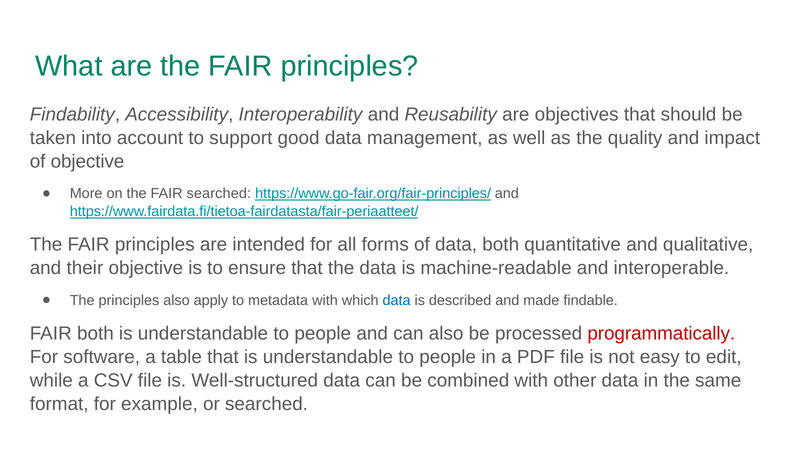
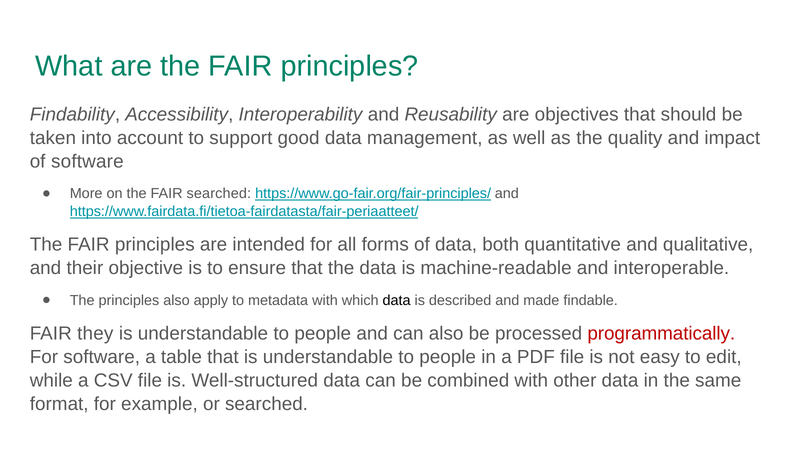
of objective: objective -> software
data at (397, 300) colour: blue -> black
FAIR both: both -> they
